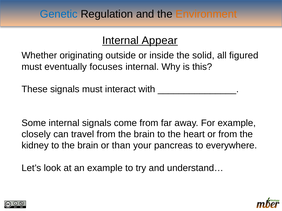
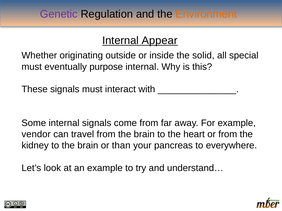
Genetic colour: blue -> purple
figured: figured -> special
focuses: focuses -> purpose
closely: closely -> vendor
